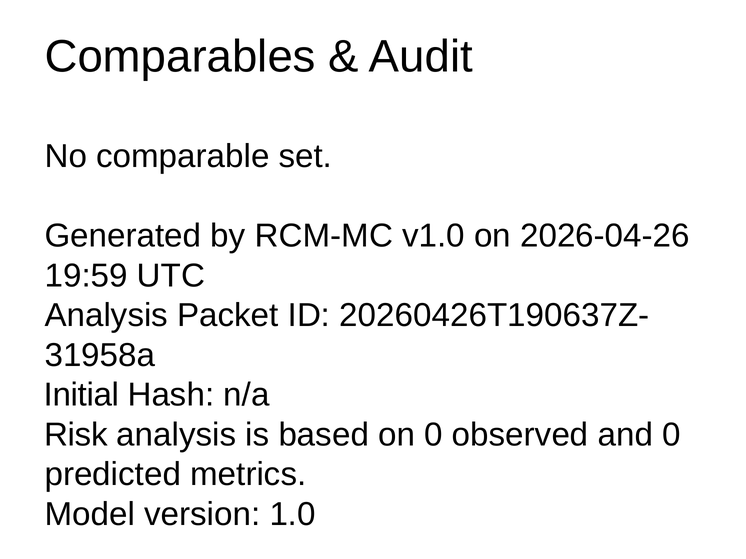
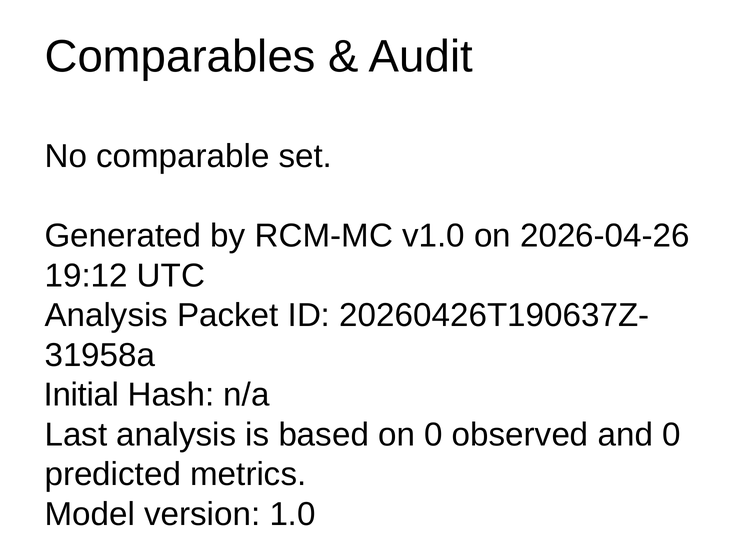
19:59: 19:59 -> 19:12
Risk: Risk -> Last
